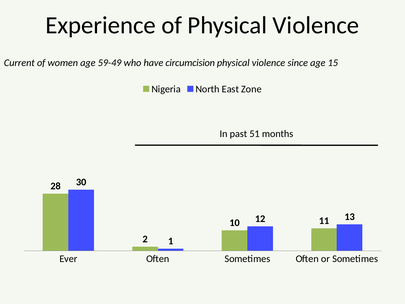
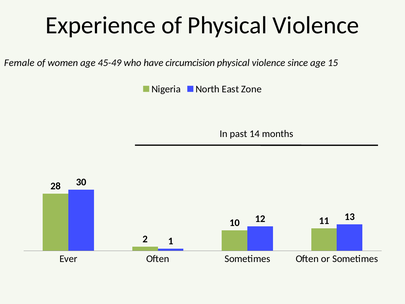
Current: Current -> Female
59-49: 59-49 -> 45-49
51: 51 -> 14
